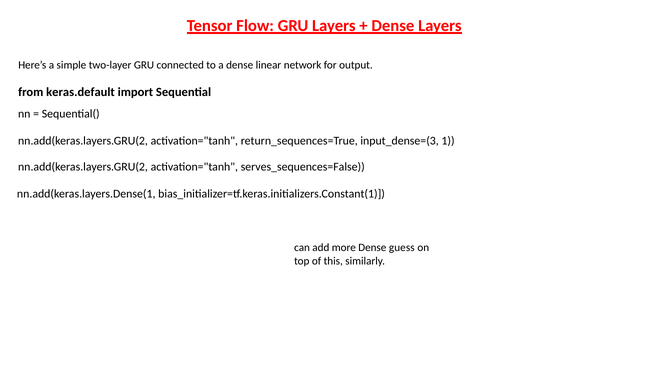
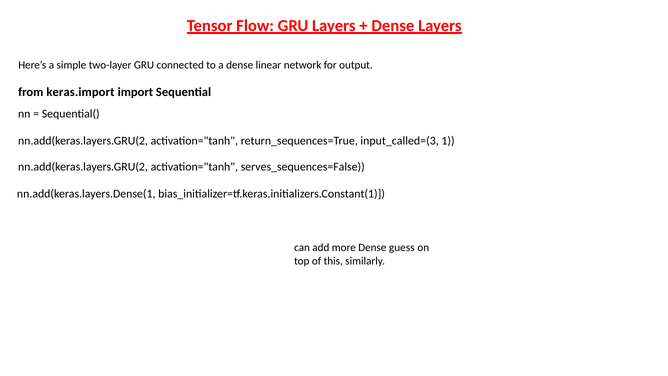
keras.default: keras.default -> keras.import
input_dense=(3: input_dense=(3 -> input_called=(3
